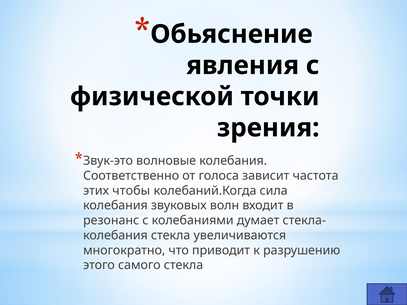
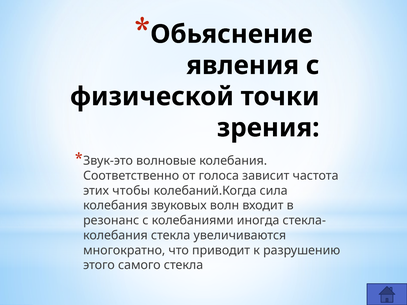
думает: думает -> иногда
